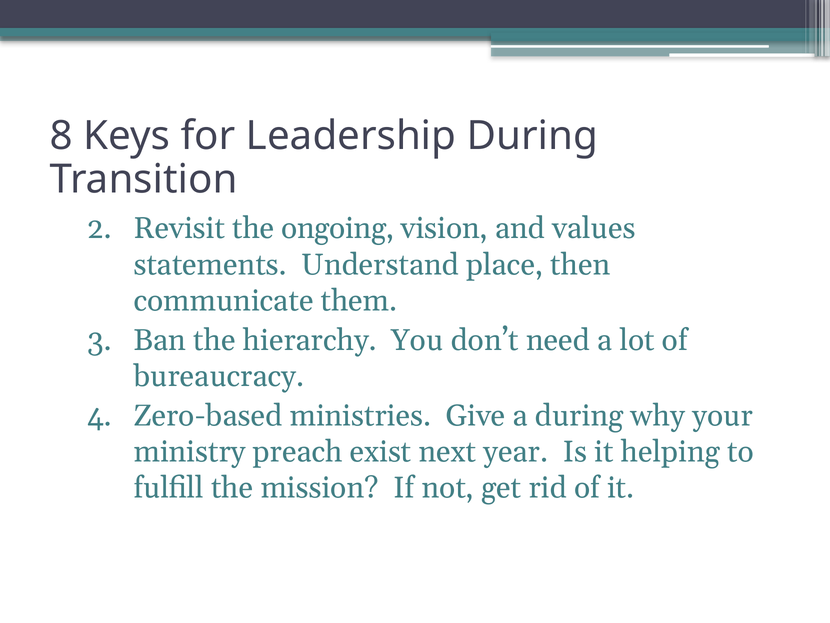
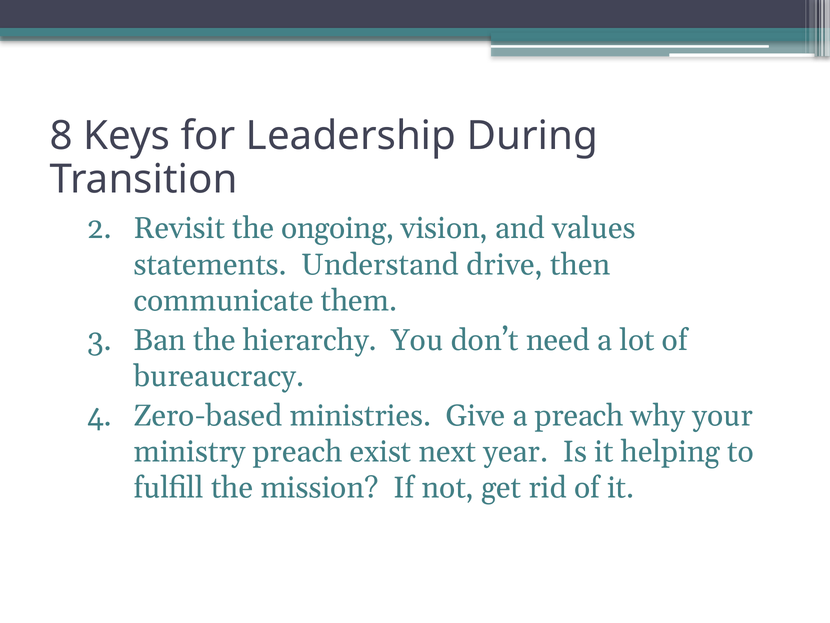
place: place -> drive
a during: during -> preach
